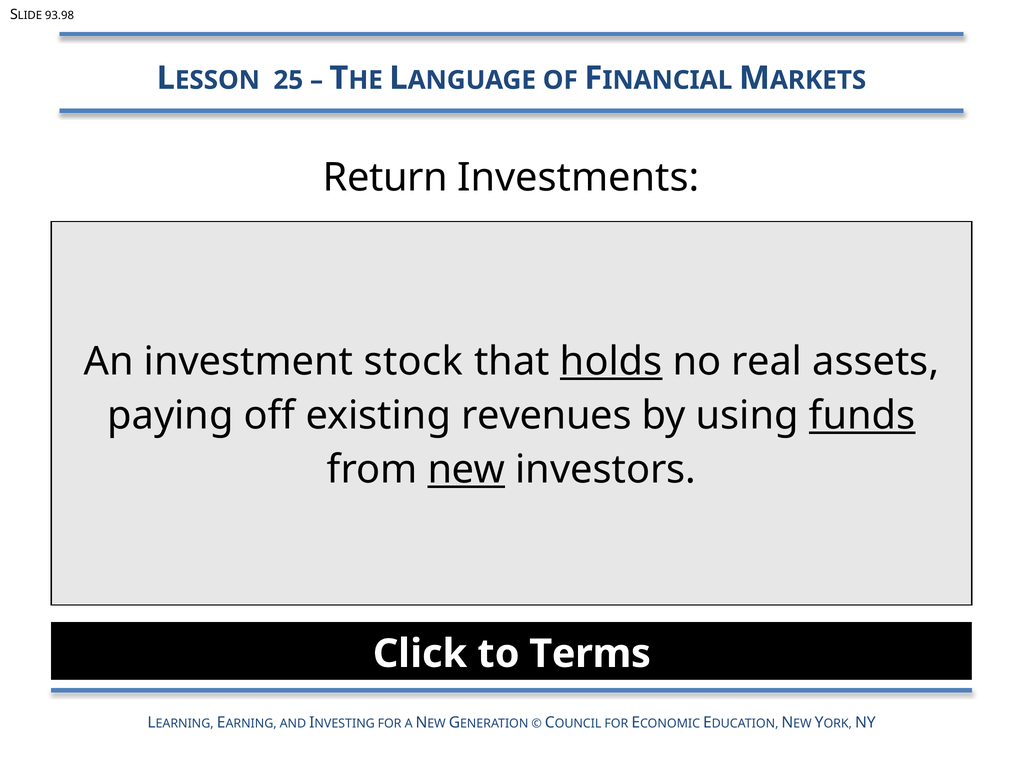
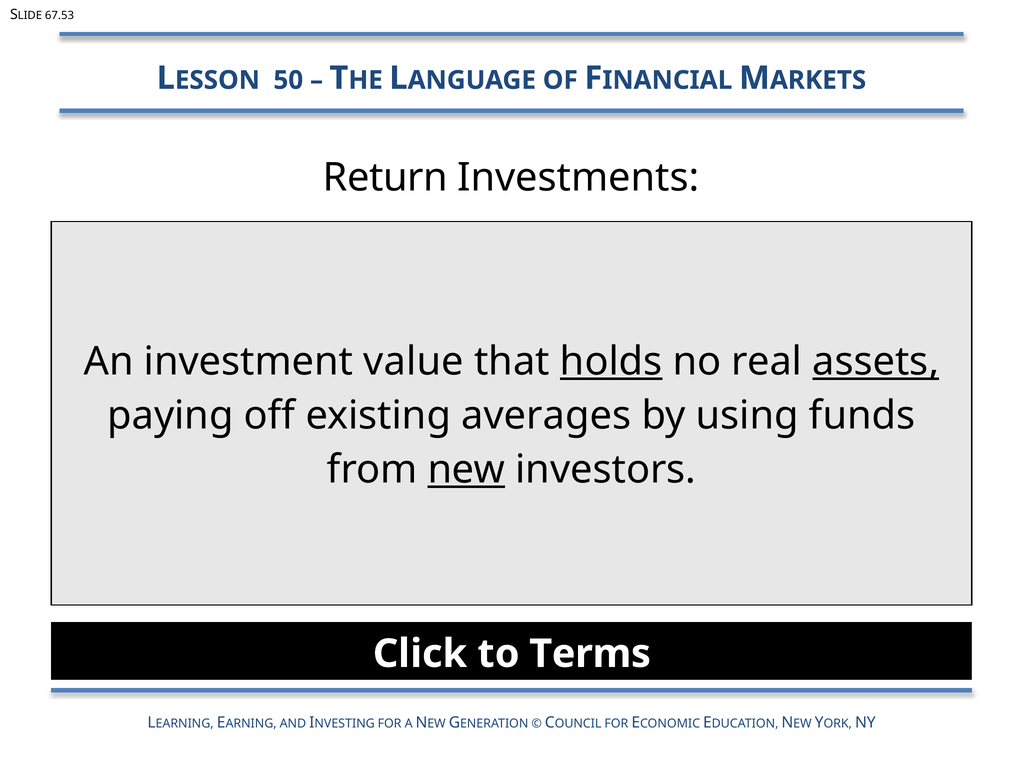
93.98: 93.98 -> 67.53
25: 25 -> 50
stock: stock -> value
assets underline: none -> present
revenues: revenues -> averages
funds underline: present -> none
